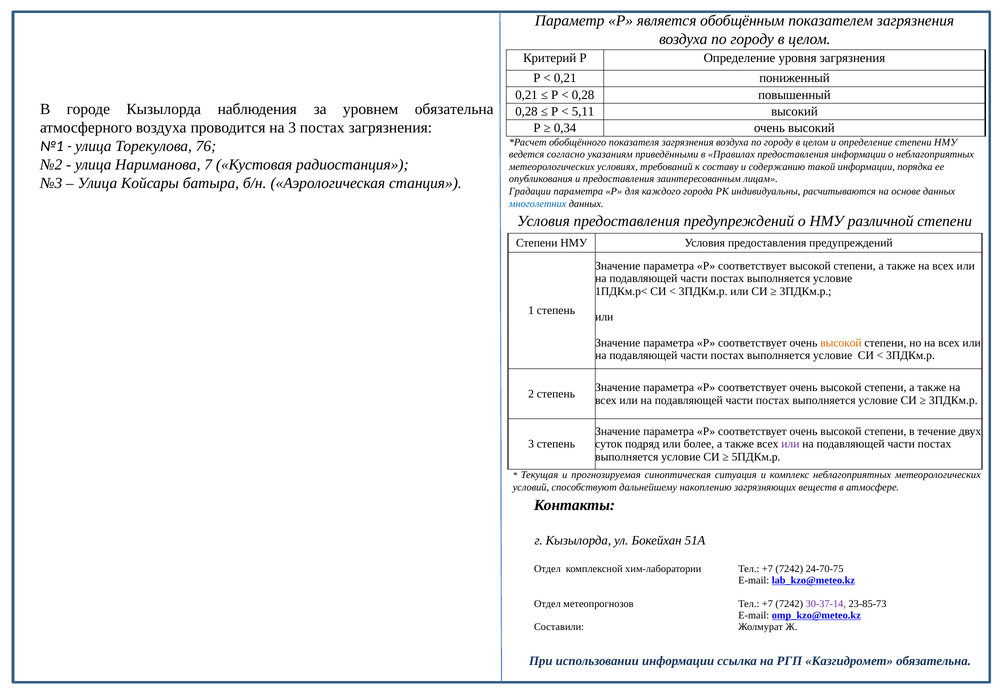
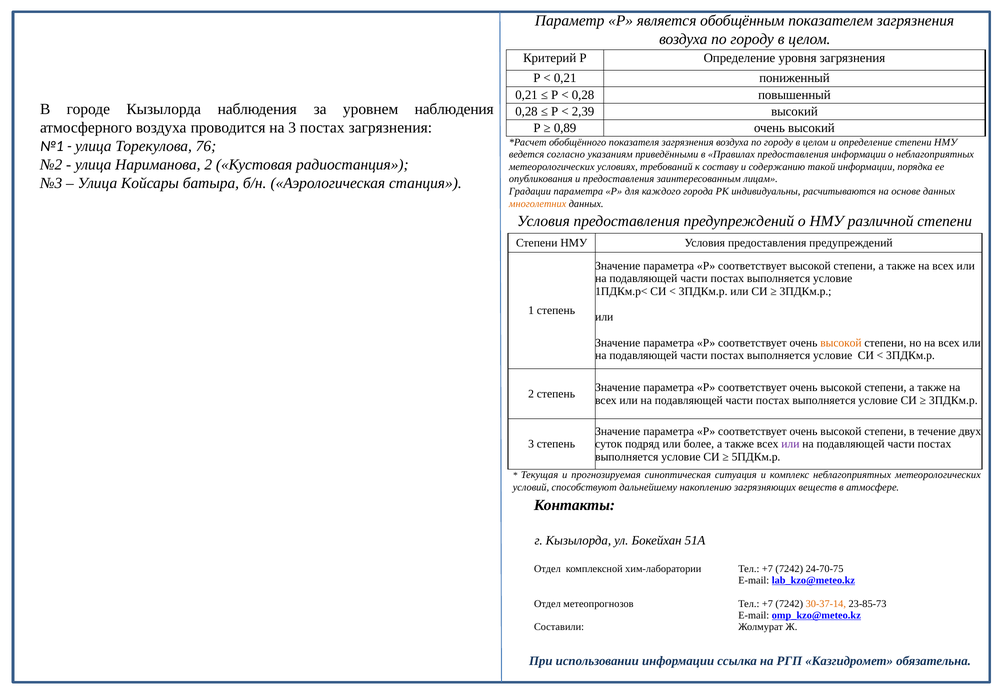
уровнем обязательна: обязательна -> наблюдения
5,11: 5,11 -> 2,39
0,34: 0,34 -> 0,89
Нариманова 7: 7 -> 2
многолетних colour: blue -> orange
30-37-14 colour: purple -> orange
